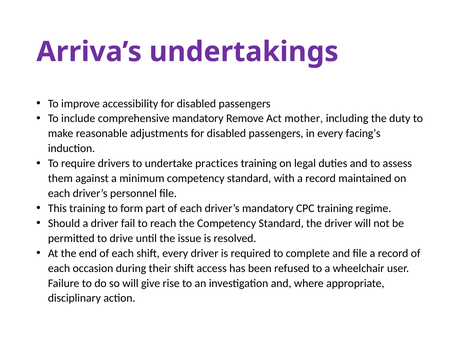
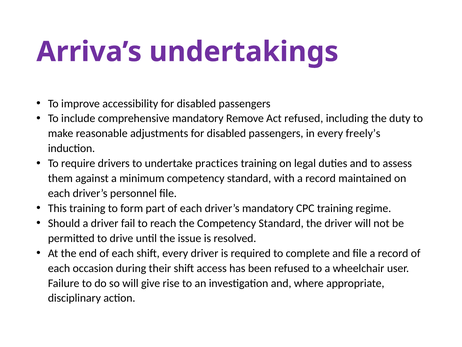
Act mother: mother -> refused
facing’s: facing’s -> freely’s
